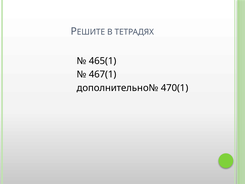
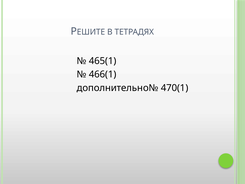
467(1: 467(1 -> 466(1
